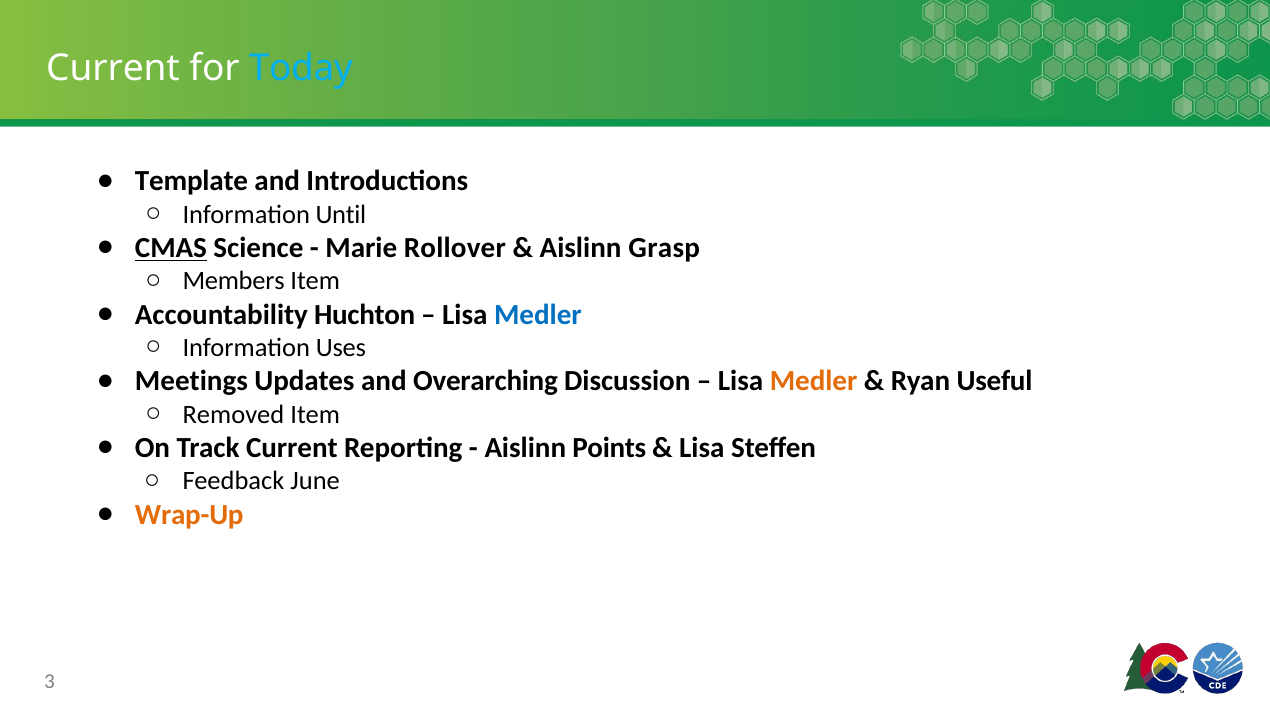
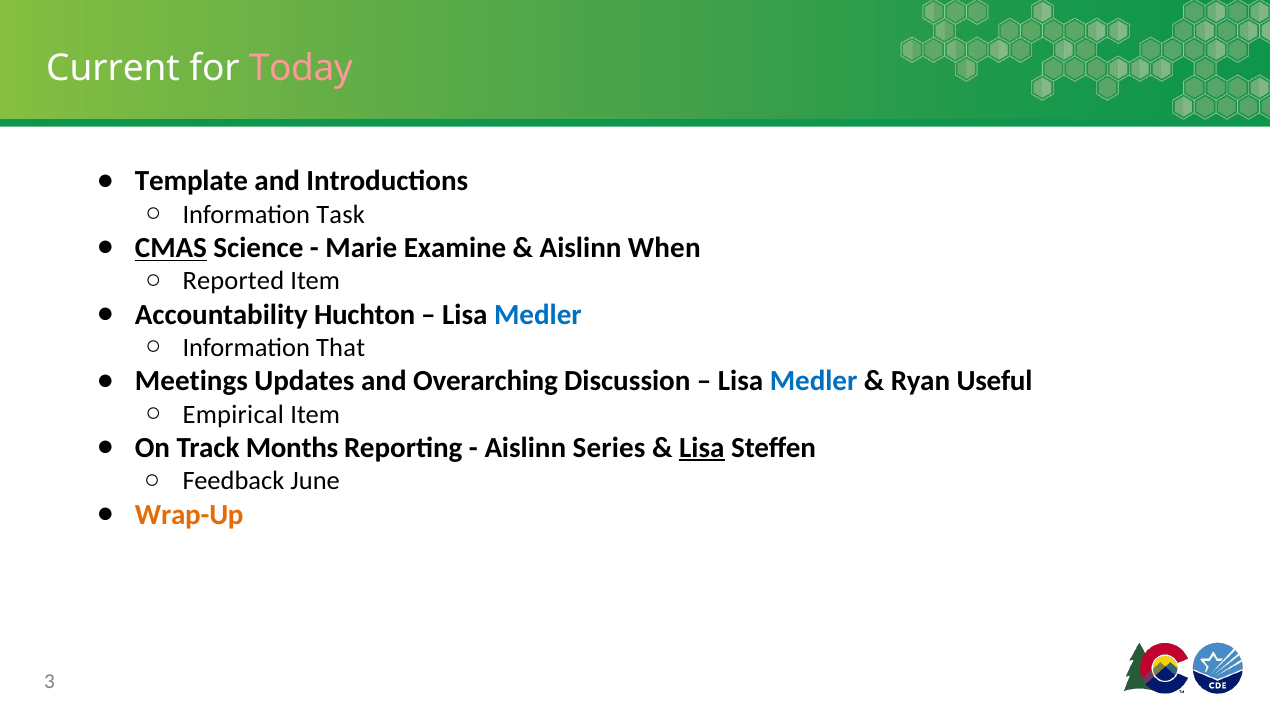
Today colour: light blue -> pink
Until: Until -> Task
Rollover: Rollover -> Examine
Grasp: Grasp -> When
Members: Members -> Reported
Uses: Uses -> That
Medler at (814, 381) colour: orange -> blue
Removed: Removed -> Empirical
Track Current: Current -> Months
Points: Points -> Series
Lisa at (702, 448) underline: none -> present
